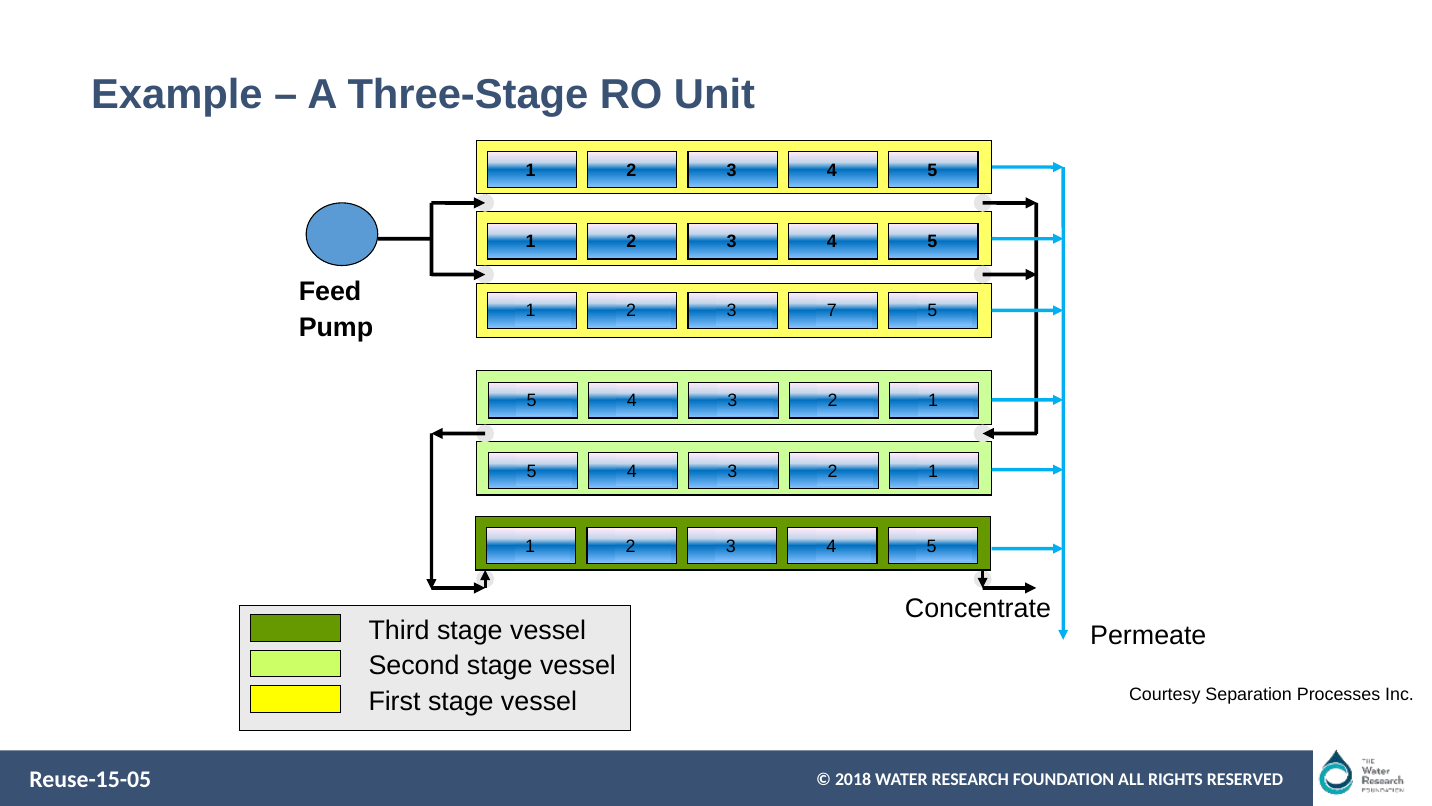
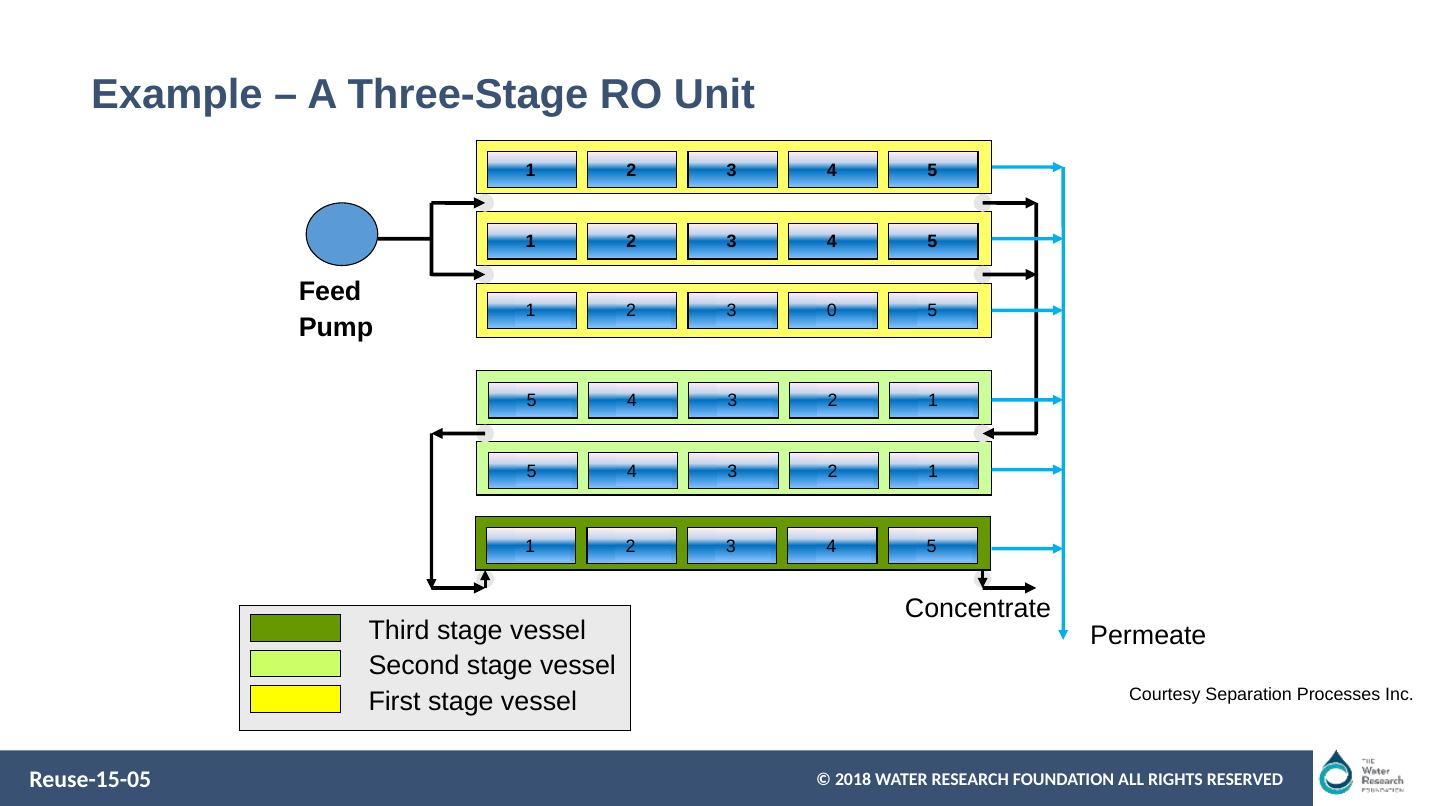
7: 7 -> 0
